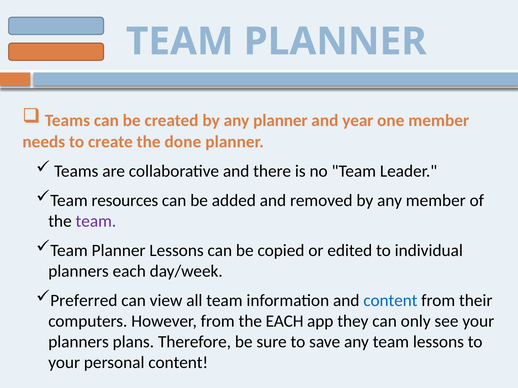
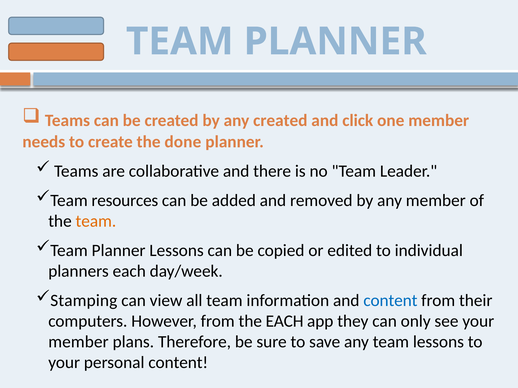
any planner: planner -> created
year: year -> click
team at (96, 221) colour: purple -> orange
Preferred: Preferred -> Stamping
planners at (79, 342): planners -> member
